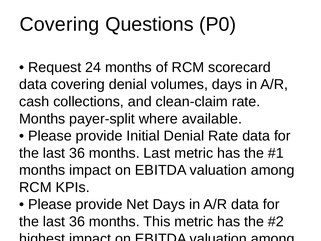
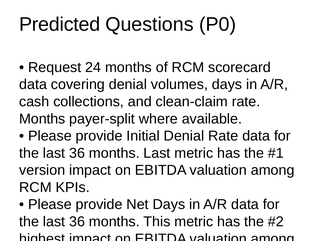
Covering at (59, 24): Covering -> Predicted
months at (42, 170): months -> version
